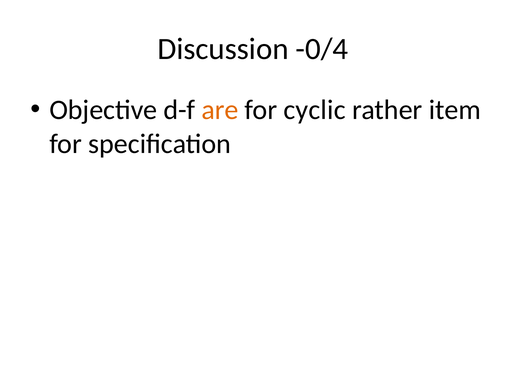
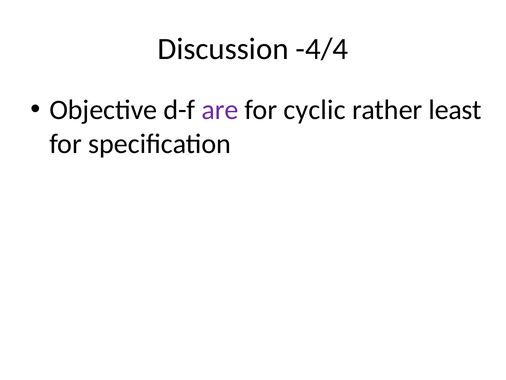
-0/4: -0/4 -> -4/4
are colour: orange -> purple
item: item -> least
